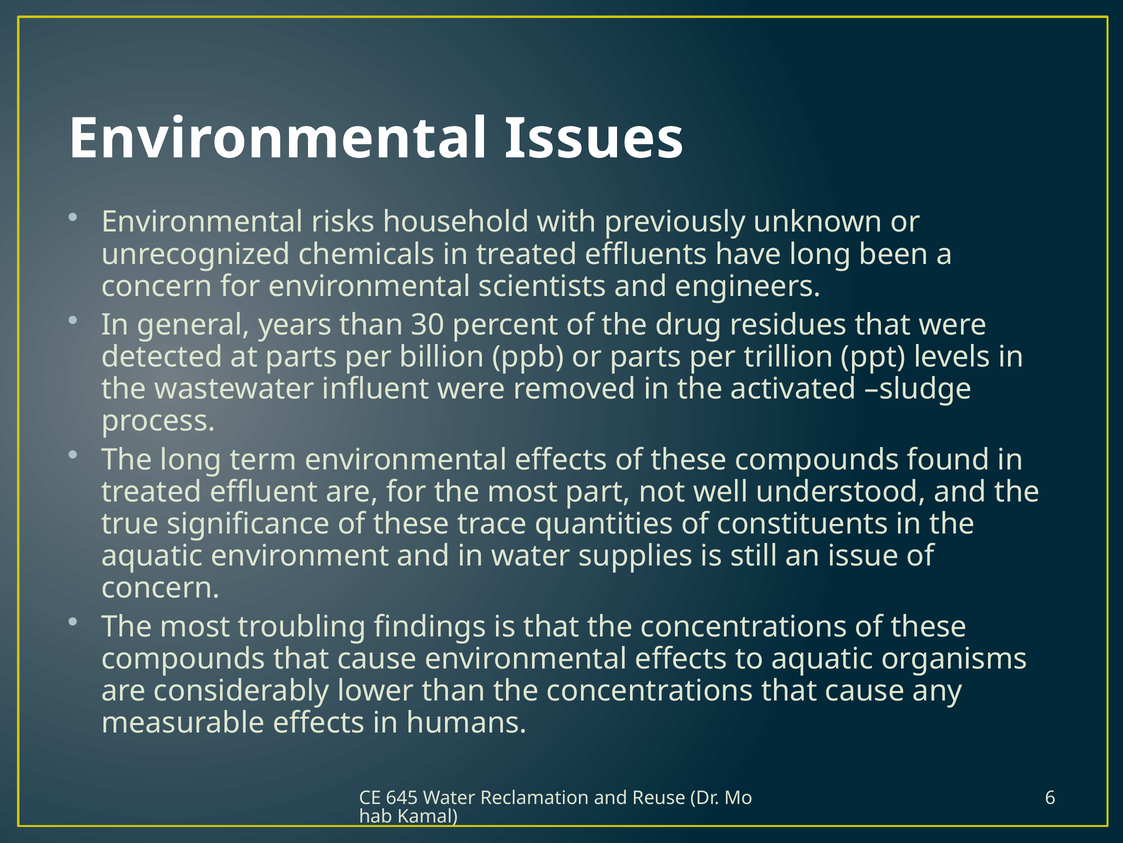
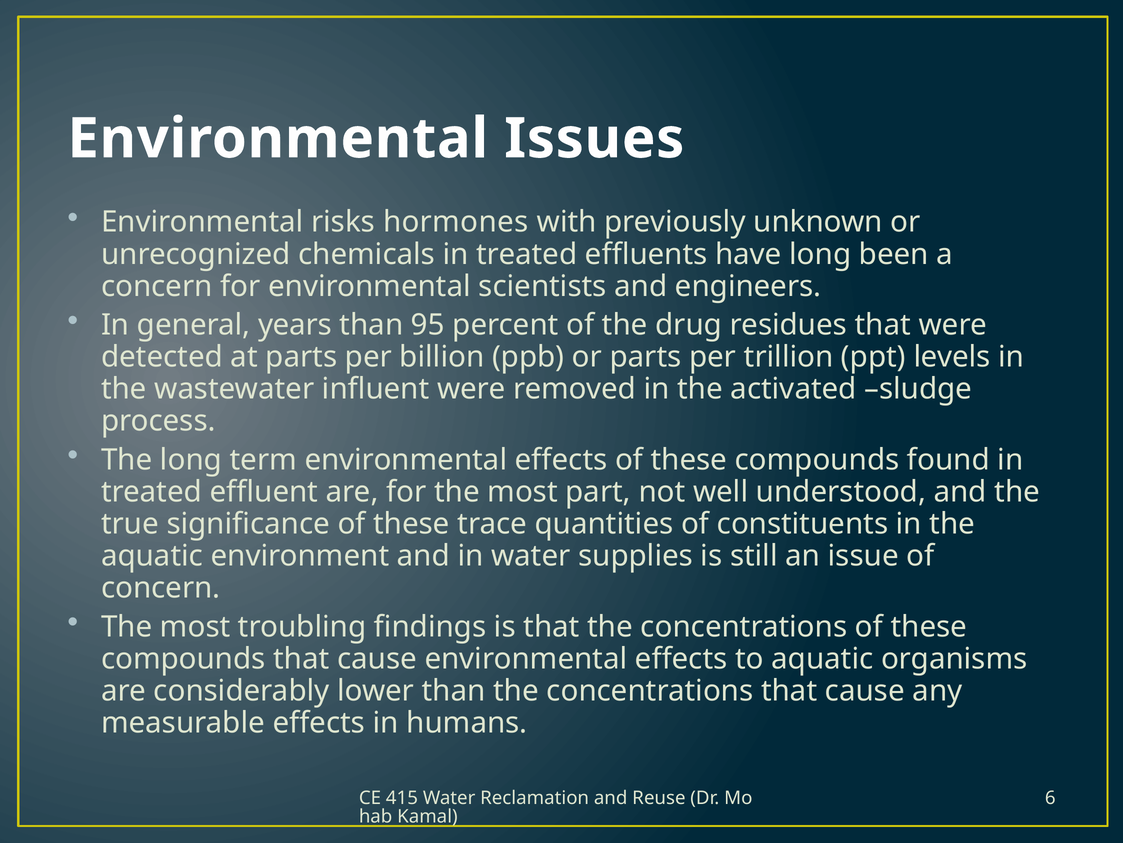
household: household -> hormones
30: 30 -> 95
645: 645 -> 415
